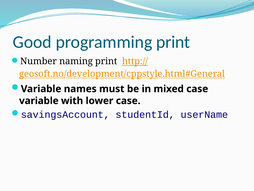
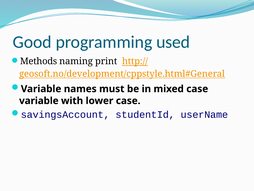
programming print: print -> used
Number: Number -> Methods
